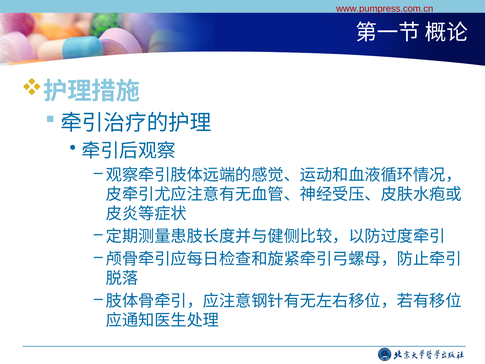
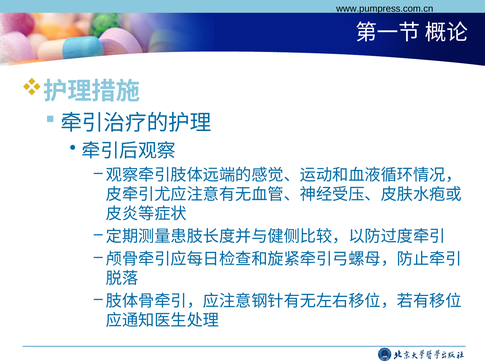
www.pumpress.com.cn colour: red -> black
